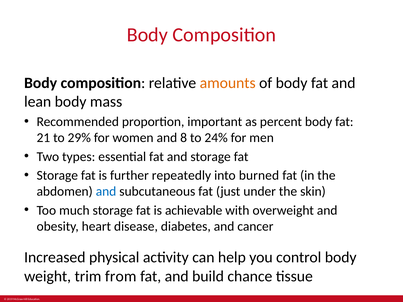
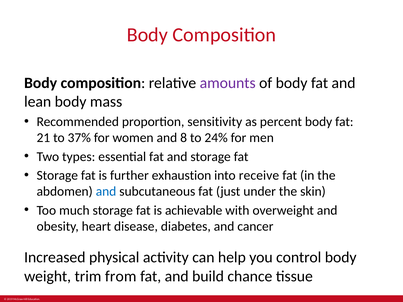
amounts colour: orange -> purple
important: important -> sensitivity
29%: 29% -> 37%
repeatedly: repeatedly -> exhaustion
burned: burned -> receive
